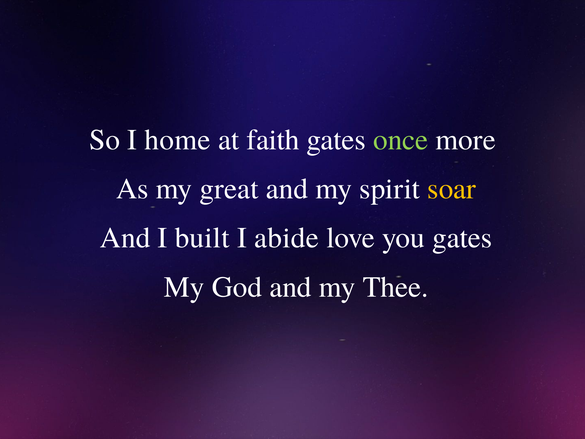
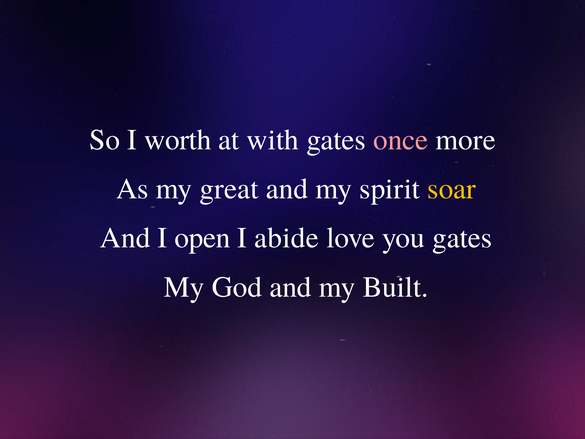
home: home -> worth
faith: faith -> with
once colour: light green -> pink
built: built -> open
Thee: Thee -> Built
